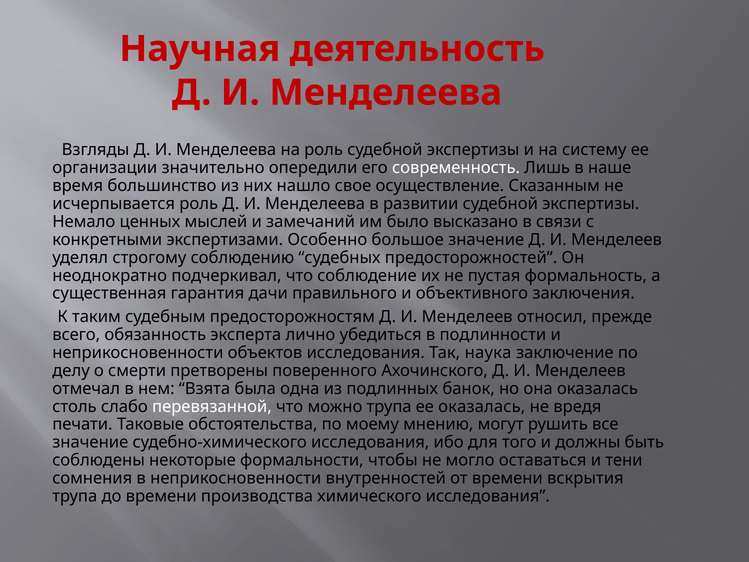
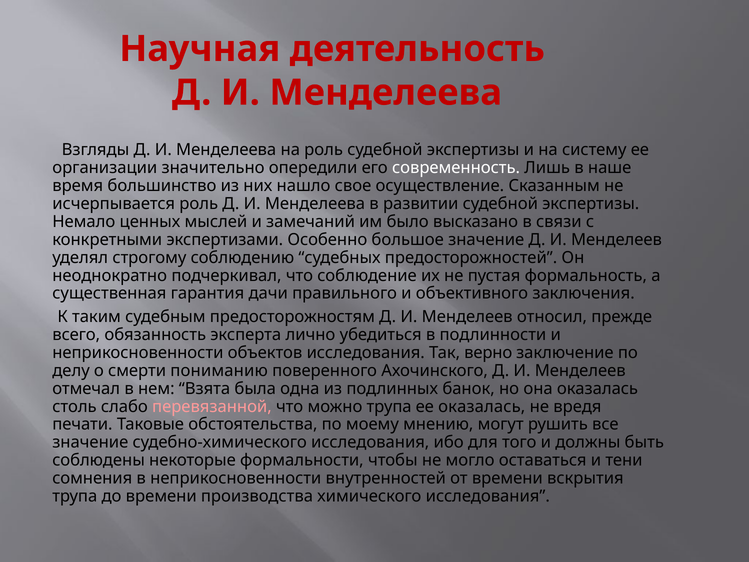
наука: наука -> верно
претворены: претворены -> пониманию
перевязанной colour: white -> pink
